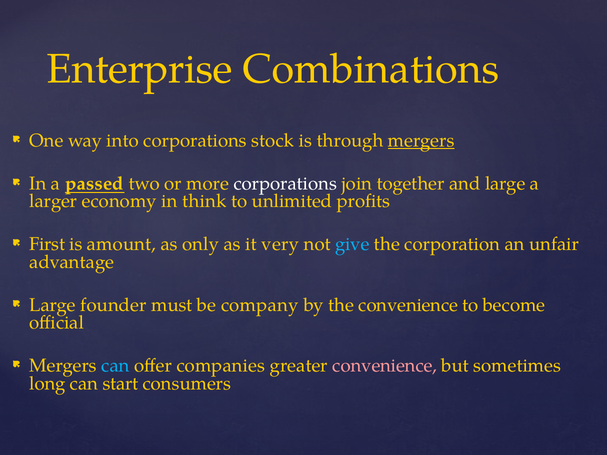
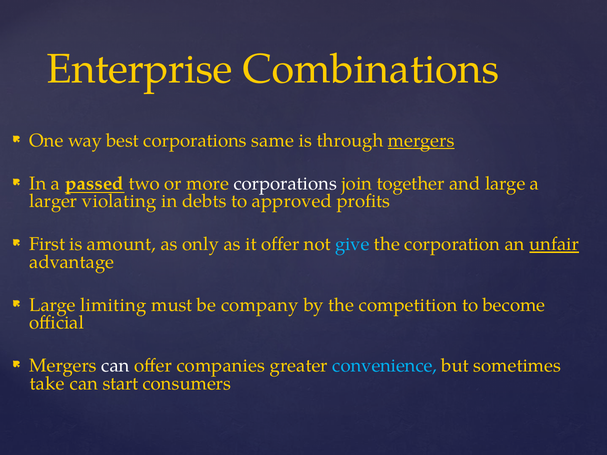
into: into -> best
stock: stock -> same
economy: economy -> violating
think: think -> debts
unlimited: unlimited -> approved
it very: very -> offer
unfair underline: none -> present
founder: founder -> limiting
the convenience: convenience -> competition
can at (115, 366) colour: light blue -> white
convenience at (385, 366) colour: pink -> light blue
long: long -> take
